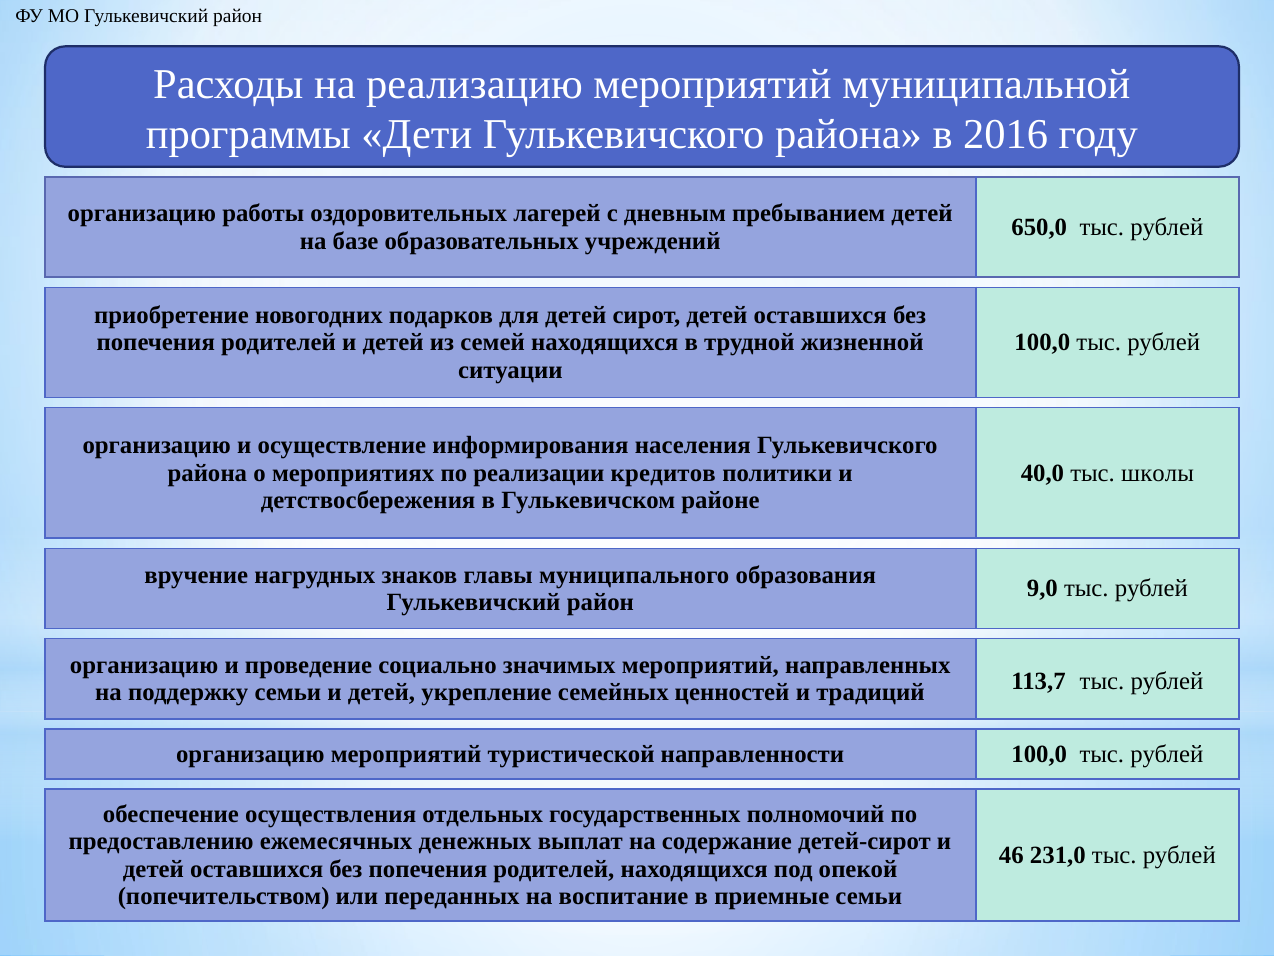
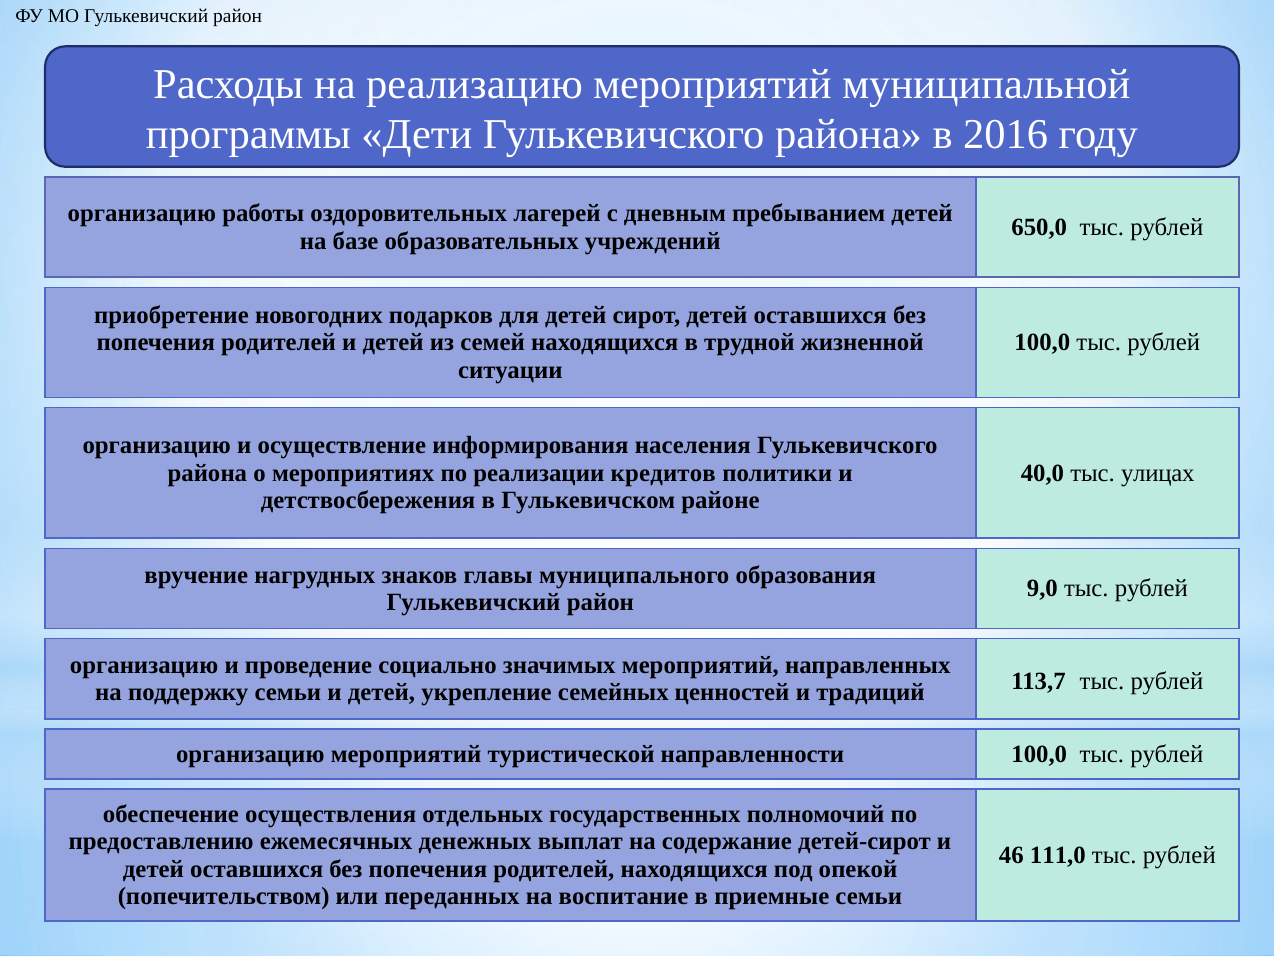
школы: школы -> улицах
231,0: 231,0 -> 111,0
